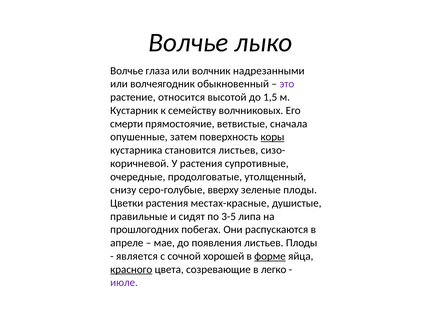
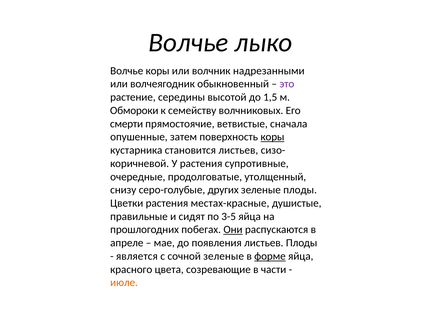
Волчье глаза: глаза -> коры
относится: относится -> середины
Кустарник: Кустарник -> Обмороки
вверху: вверху -> других
3-5 липа: липа -> яйца
Они underline: none -> present
сочной хорошей: хорошей -> зеленые
красного underline: present -> none
легко: легко -> части
июле colour: purple -> orange
